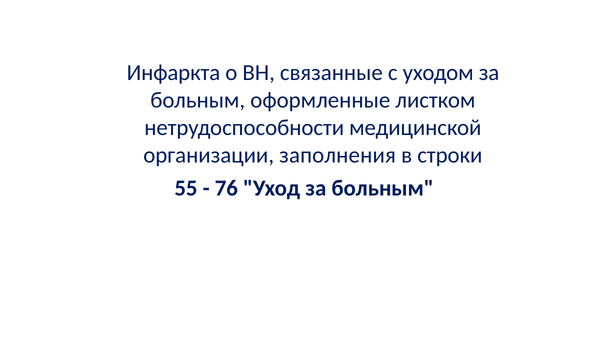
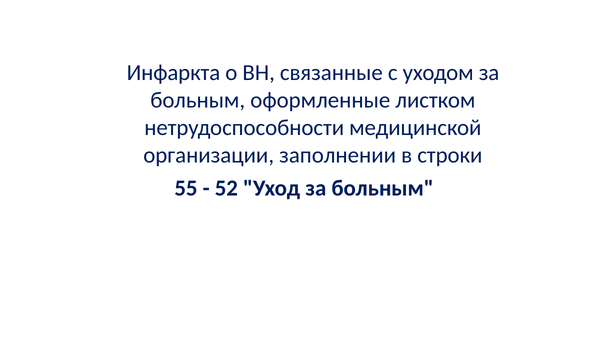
заполнения: заполнения -> заполнении
76: 76 -> 52
